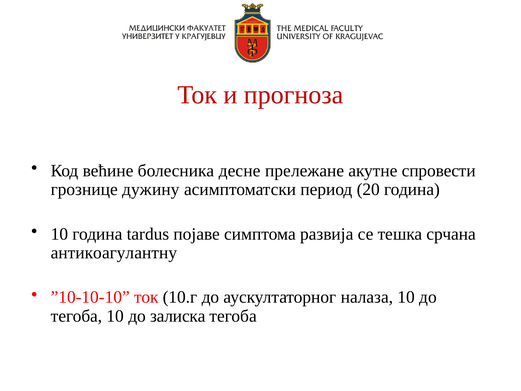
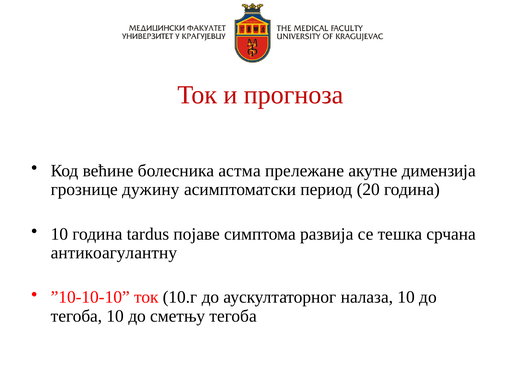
десне: десне -> астма
спровести: спровести -> димензија
залиска: залиска -> сметњу
